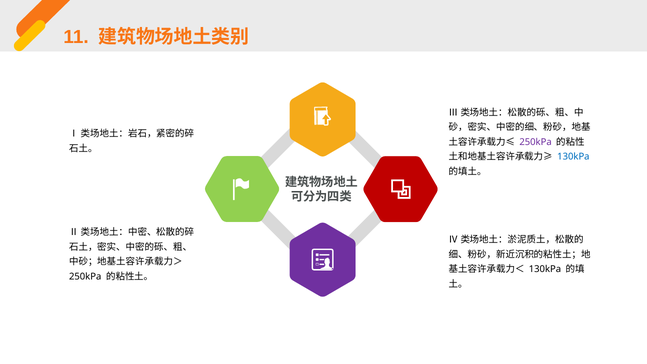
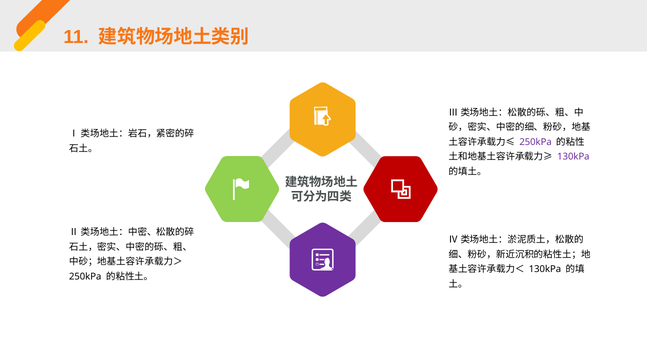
130kPa at (573, 157) colour: blue -> purple
